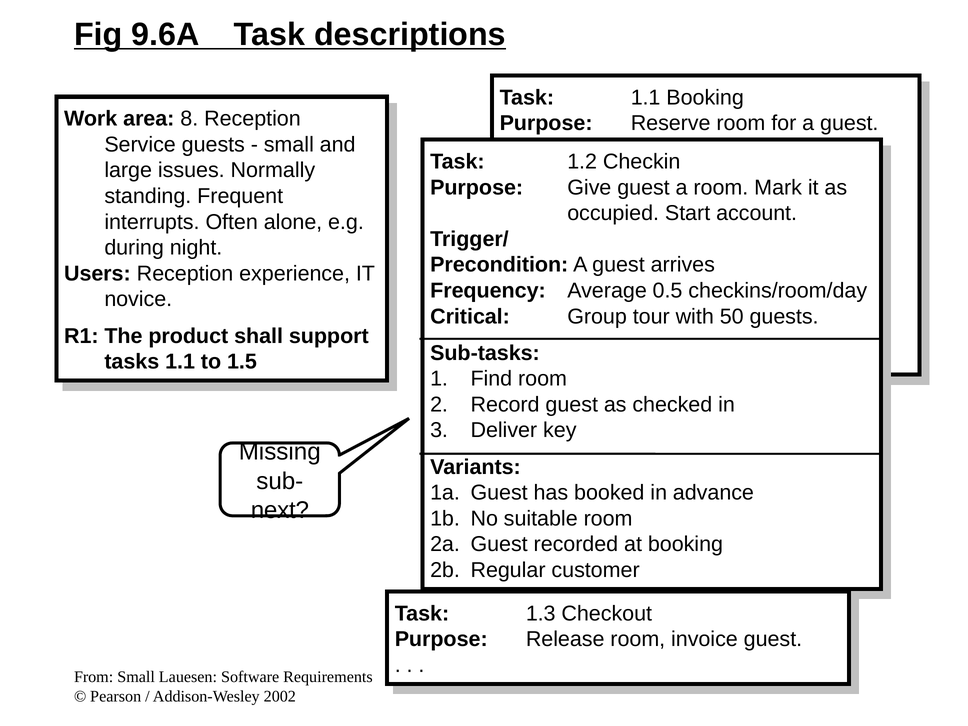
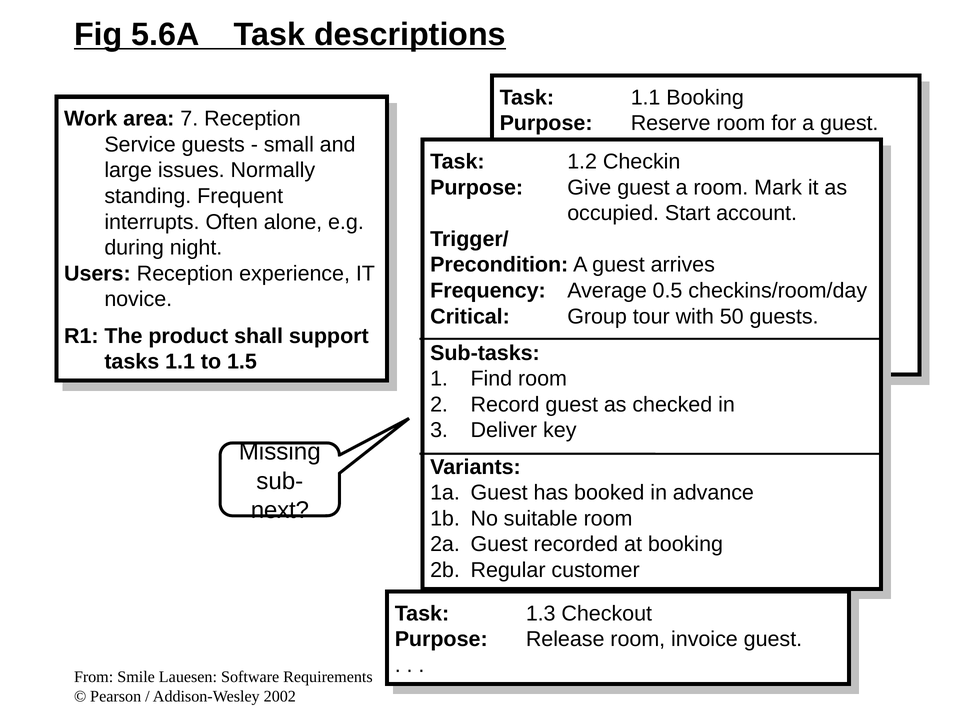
9.6A: 9.6A -> 5.6A
8: 8 -> 7
From Small: Small -> Smile
